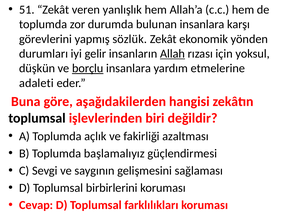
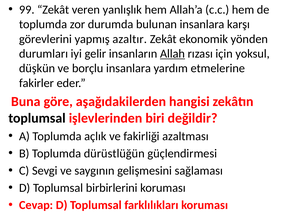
51: 51 -> 99
sözlük: sözlük -> azaltır
borçlu underline: present -> none
adaleti: adaleti -> fakirler
başlamalıyız: başlamalıyız -> dürüstlüğün
